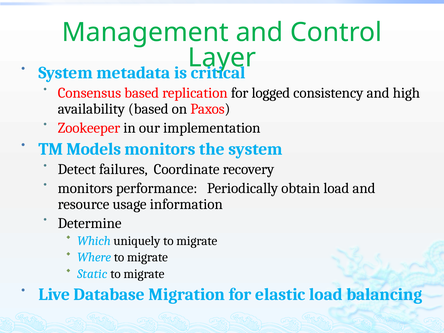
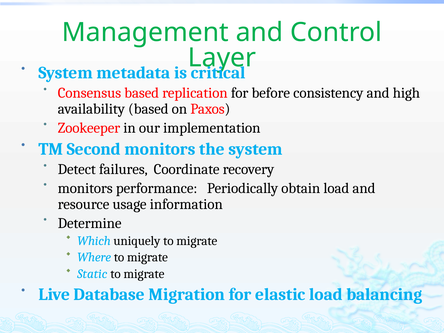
logged: logged -> before
Models: Models -> Second
